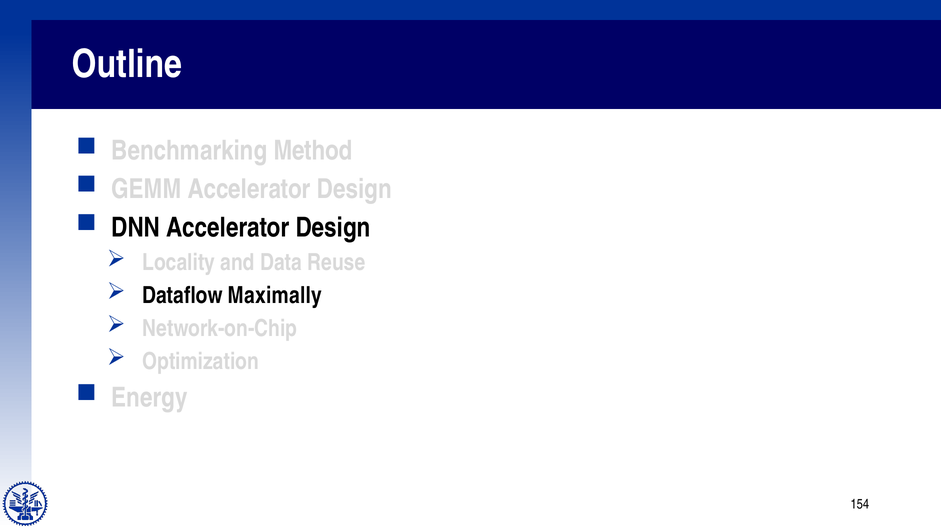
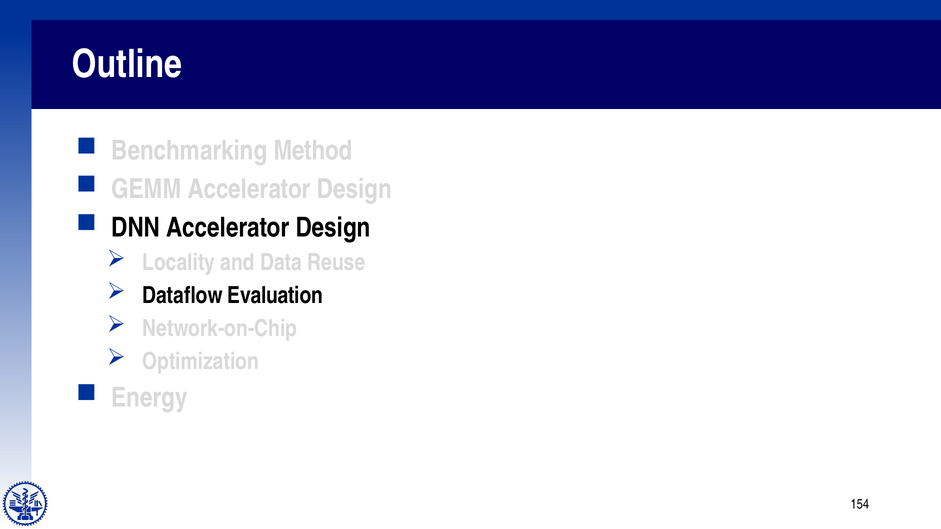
Maximally: Maximally -> Evaluation
